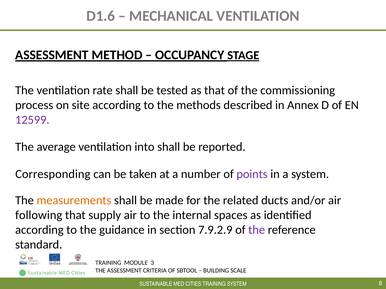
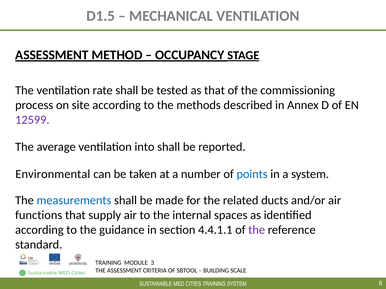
D1.6: D1.6 -> D1.5
Corresponding: Corresponding -> Environmental
points colour: purple -> blue
measurements colour: orange -> blue
following: following -> functions
7.9.2.9: 7.9.2.9 -> 4.4.1.1
